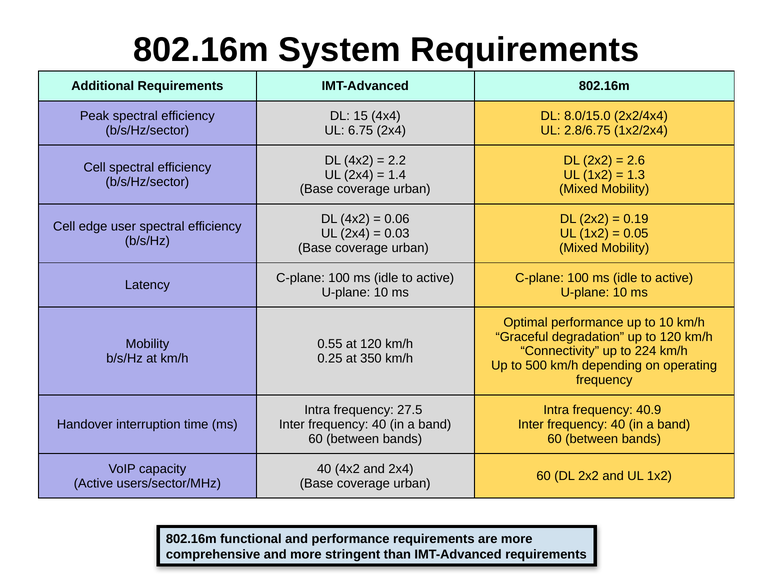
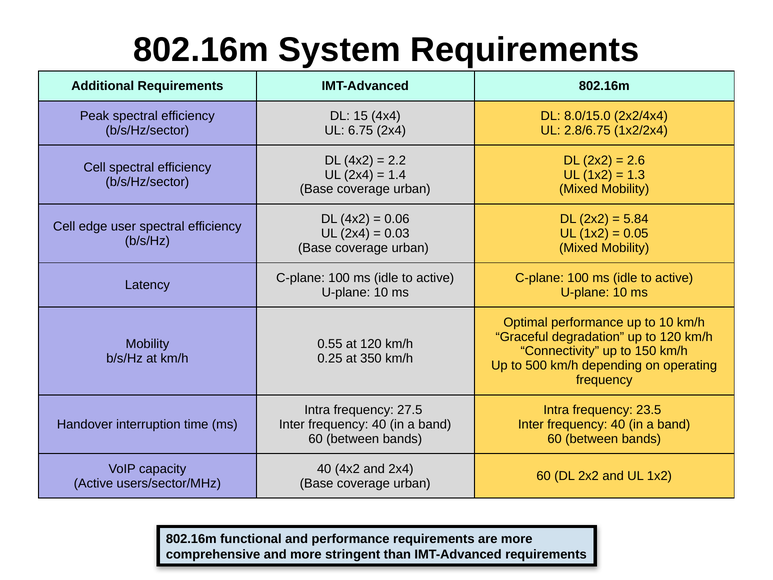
0.19: 0.19 -> 5.84
224: 224 -> 150
40.9: 40.9 -> 23.5
